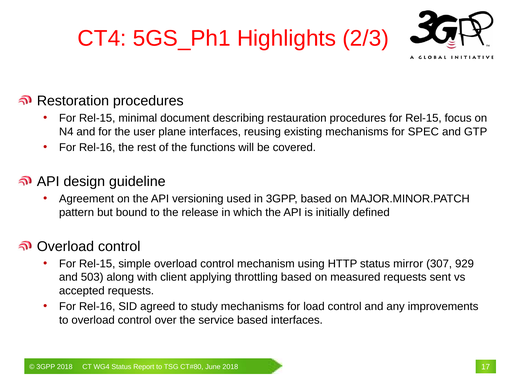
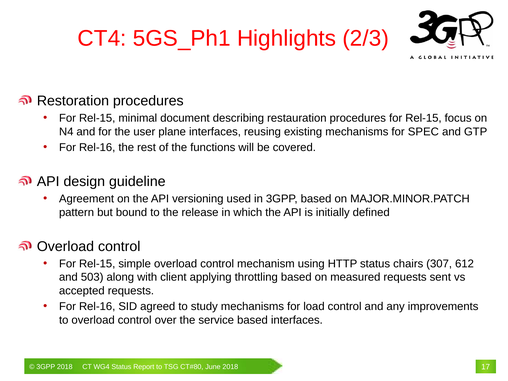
mirror: mirror -> chairs
929: 929 -> 612
